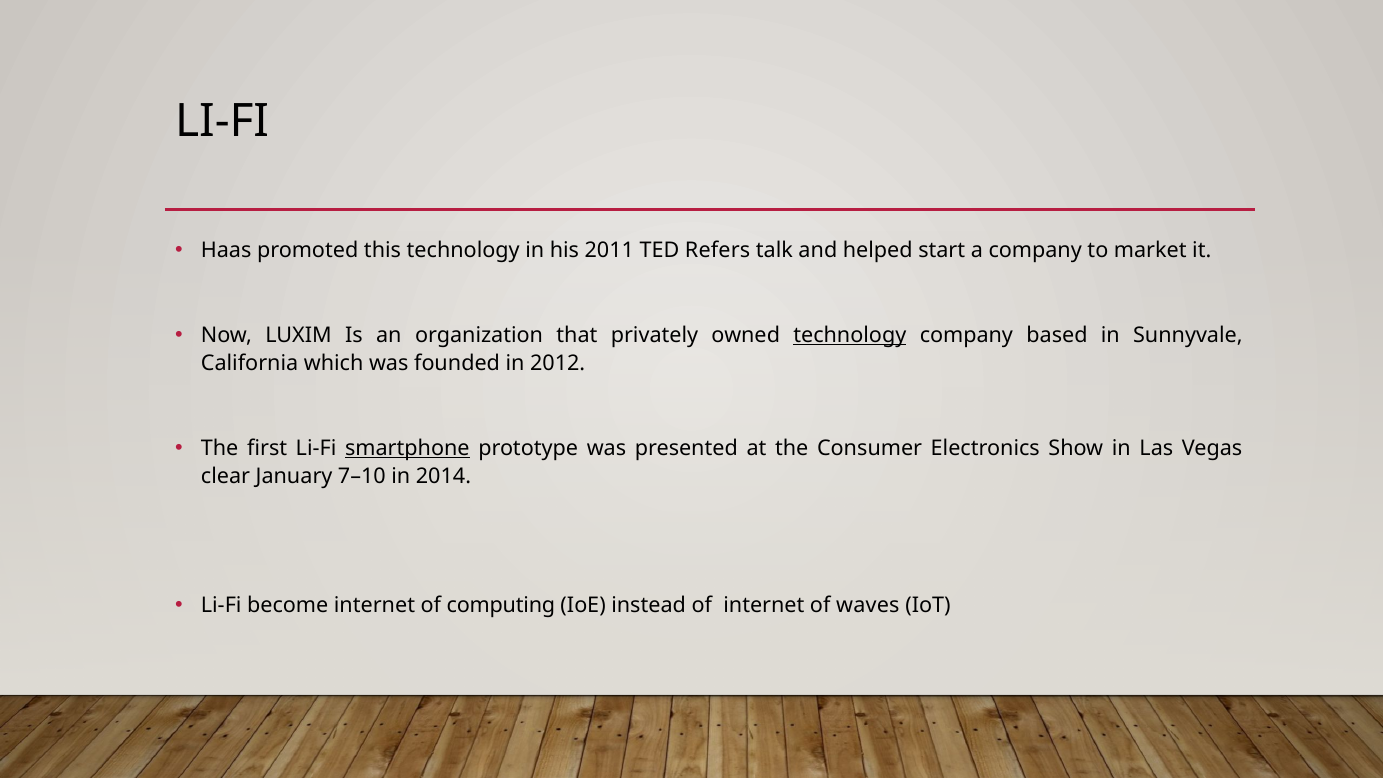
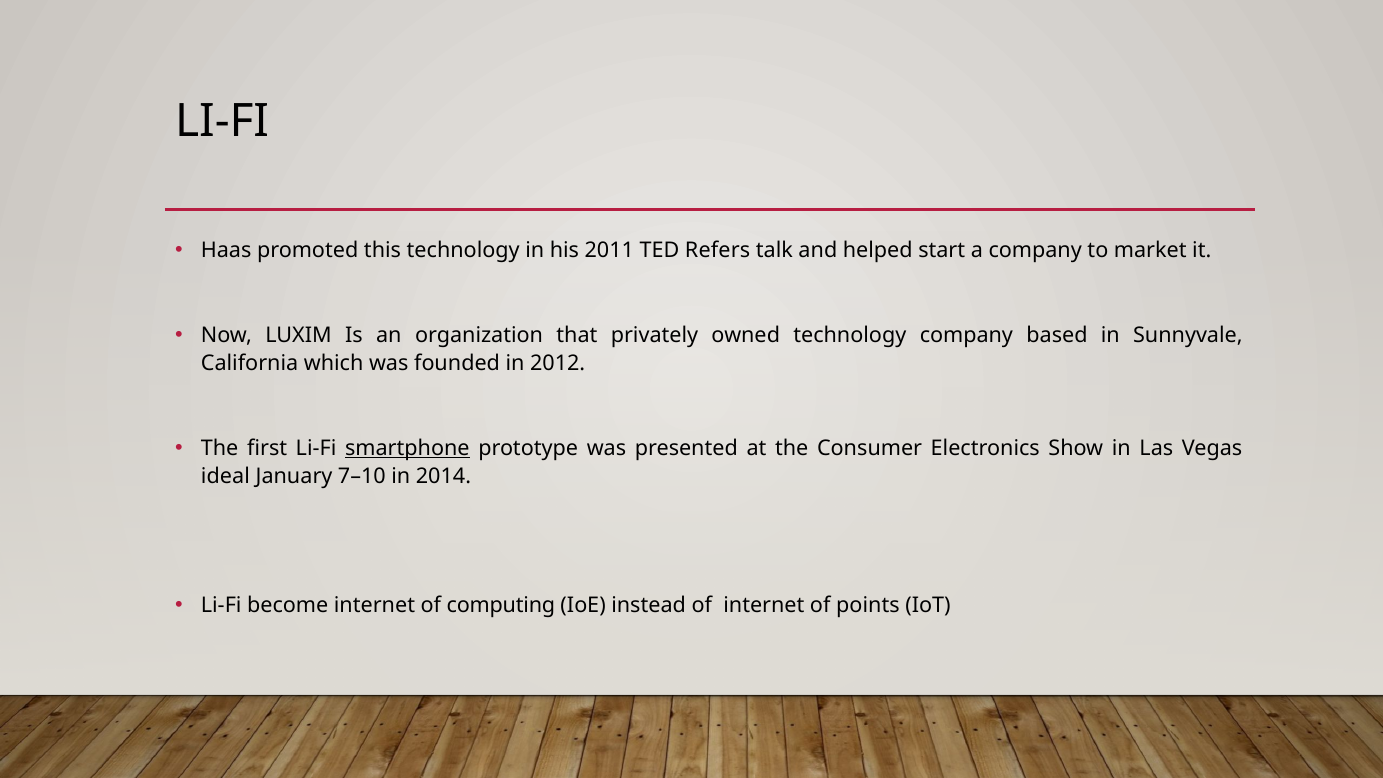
technology at (850, 335) underline: present -> none
clear: clear -> ideal
waves: waves -> points
